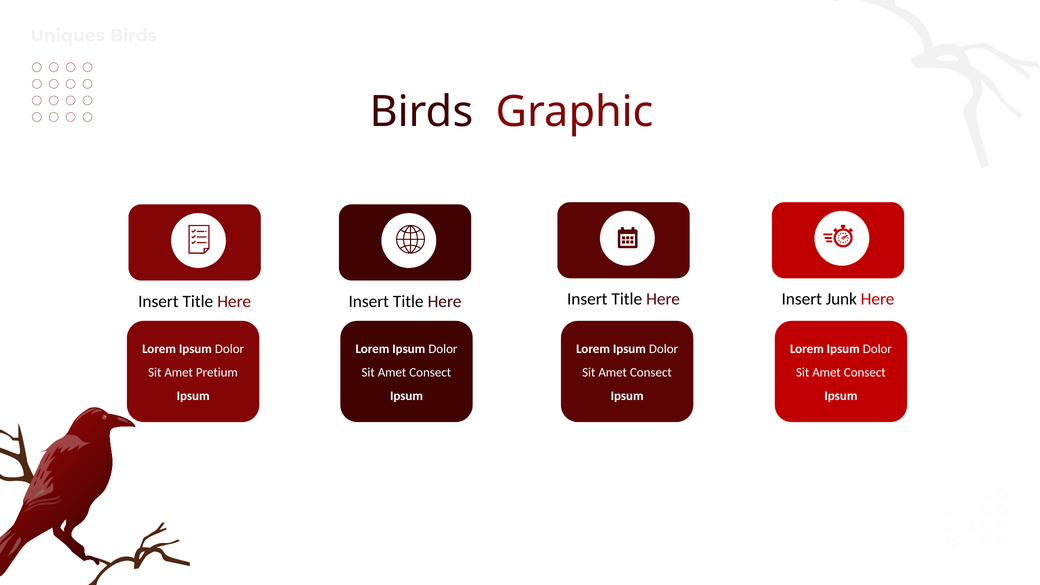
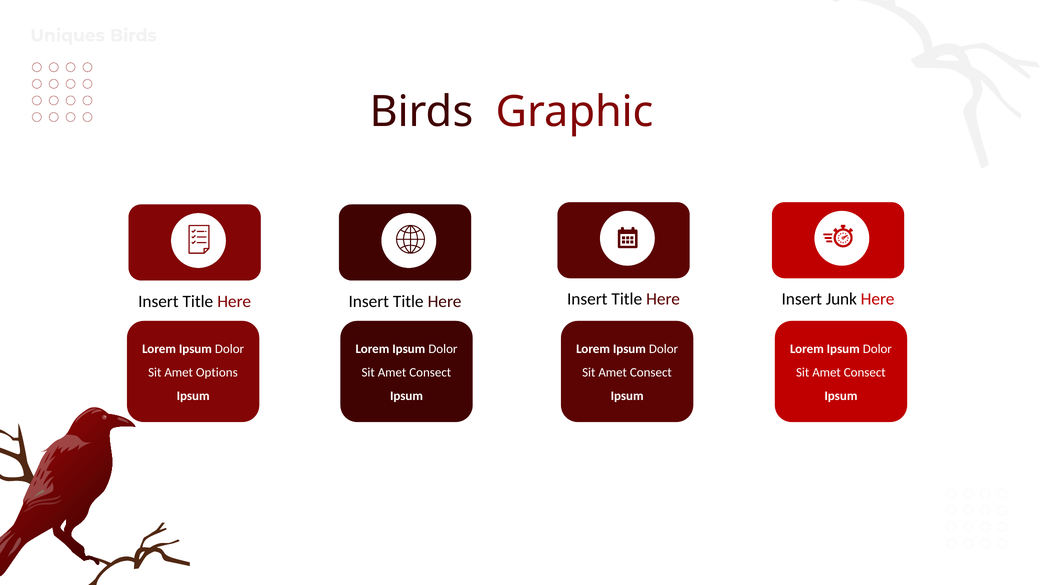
Pretium: Pretium -> Options
